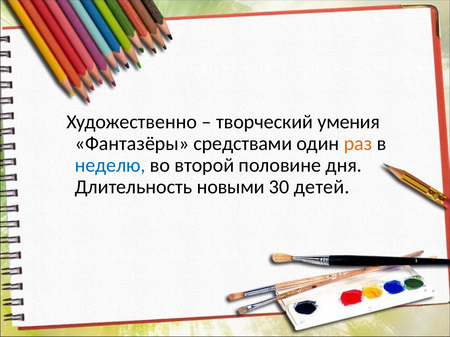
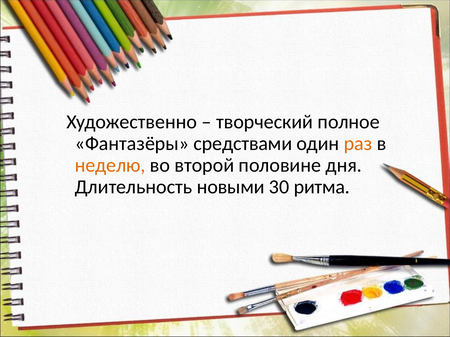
умения: умения -> полное
неделю colour: blue -> orange
детей: детей -> ритма
